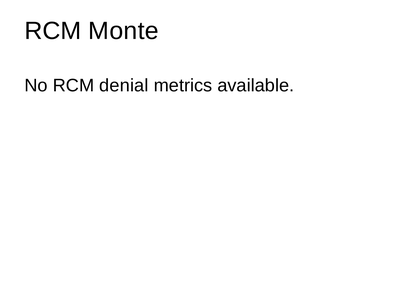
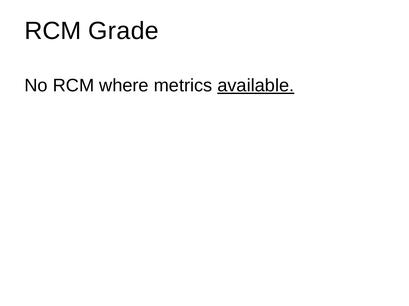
Monte: Monte -> Grade
denial: denial -> where
available underline: none -> present
